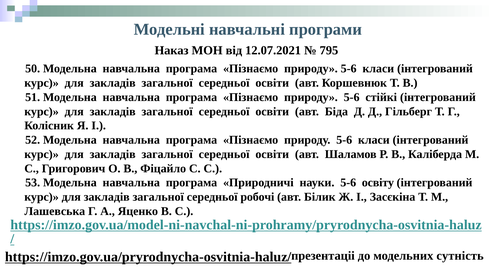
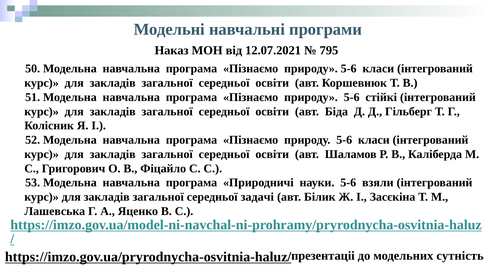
освіту: освіту -> взяли
робочі: робочі -> задачі
